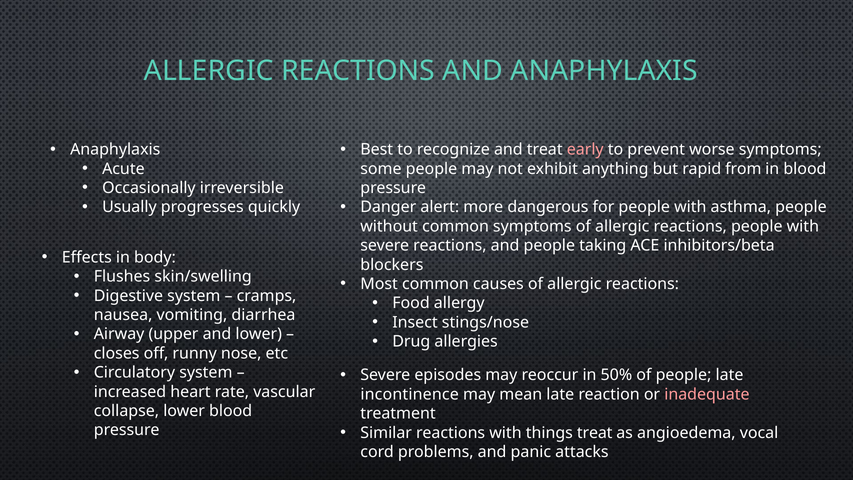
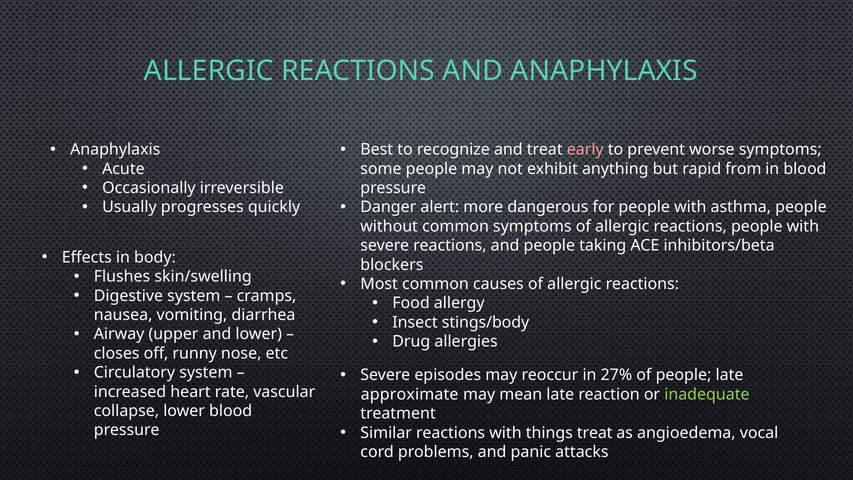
stings/nose: stings/nose -> stings/body
50%: 50% -> 27%
incontinence: incontinence -> approximate
inadequate colour: pink -> light green
